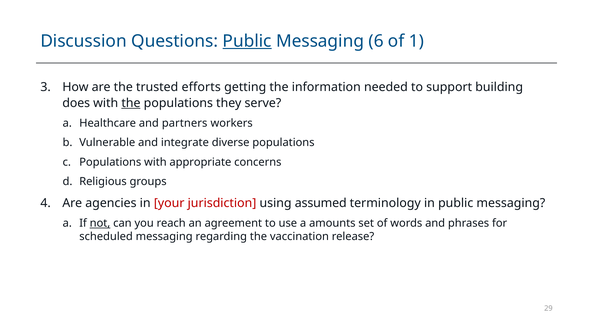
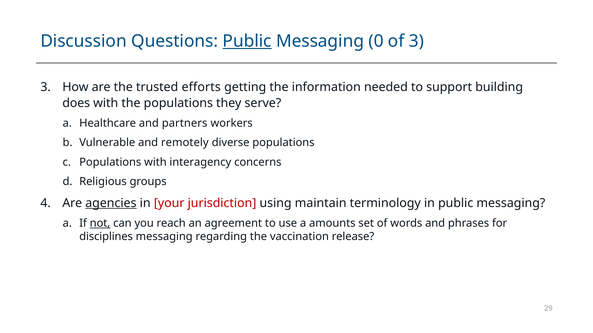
6: 6 -> 0
of 1: 1 -> 3
the at (131, 103) underline: present -> none
integrate: integrate -> remotely
appropriate: appropriate -> interagency
agencies underline: none -> present
assumed: assumed -> maintain
scheduled: scheduled -> disciplines
